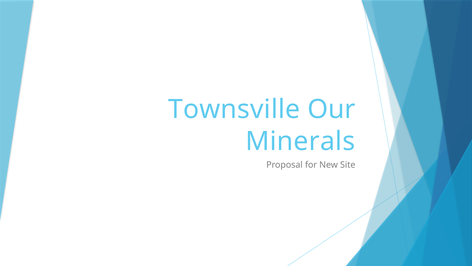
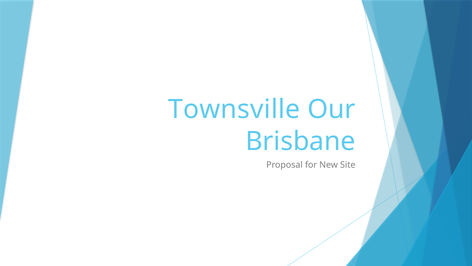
Minerals: Minerals -> Brisbane
